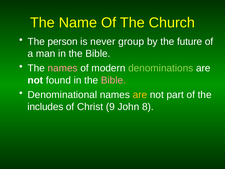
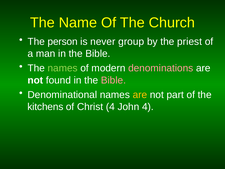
future: future -> priest
names at (63, 68) colour: pink -> light green
denominations colour: light green -> pink
includes: includes -> kitchens
Christ 9: 9 -> 4
John 8: 8 -> 4
